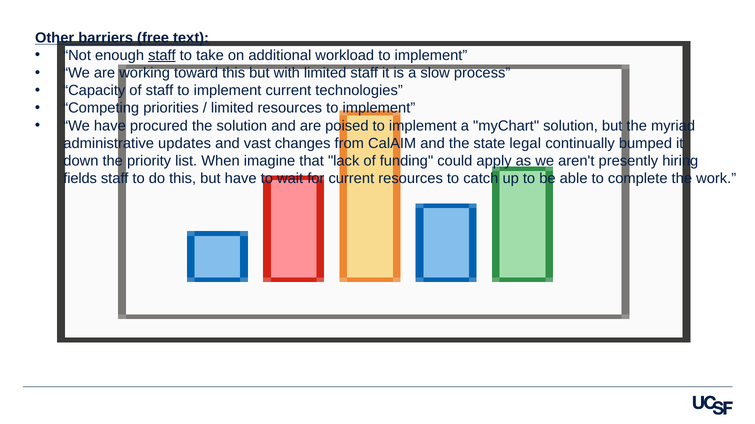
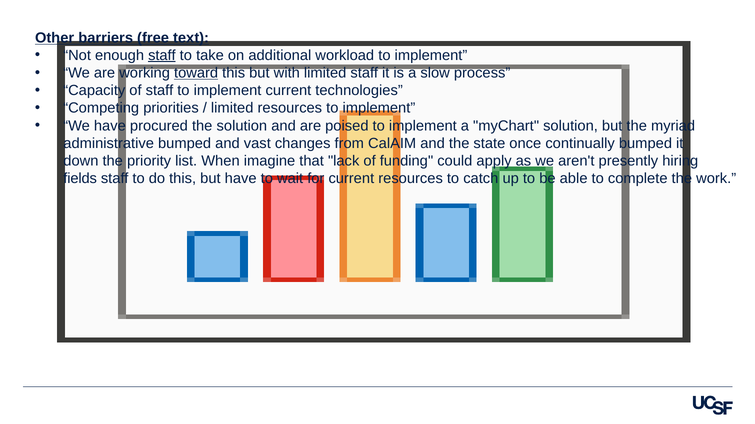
toward underline: none -> present
administrative updates: updates -> bumped
legal: legal -> once
